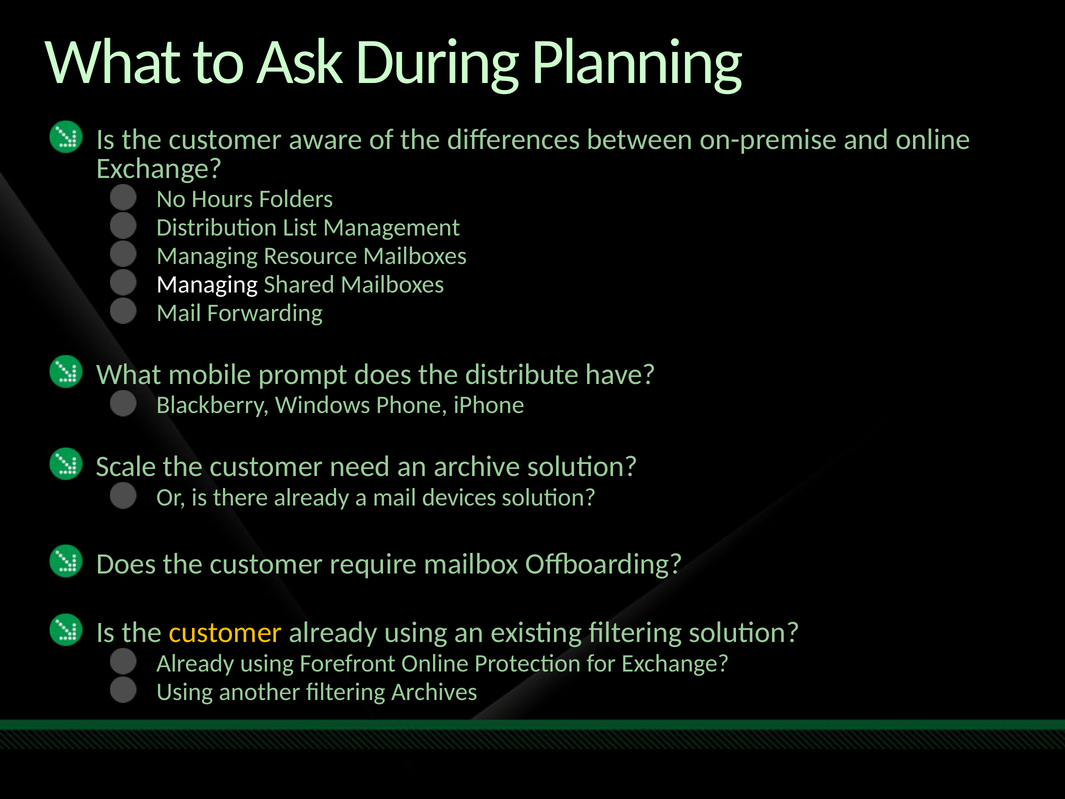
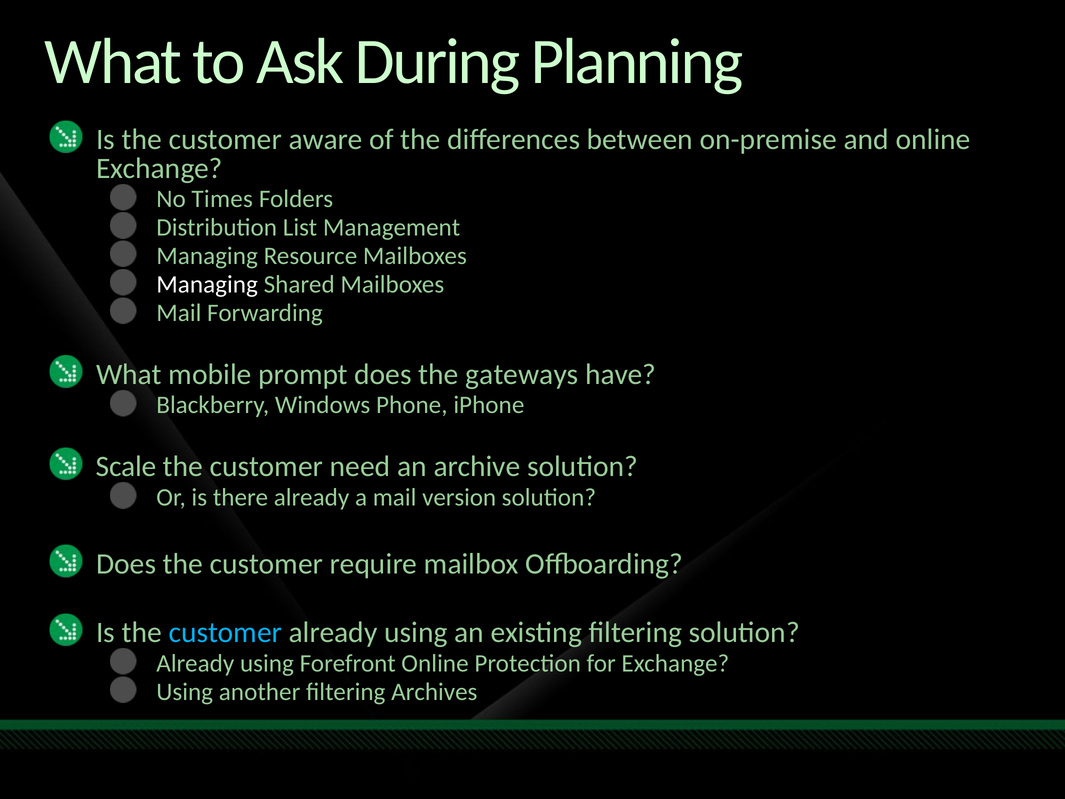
Hours: Hours -> Times
distribute: distribute -> gateways
devices: devices -> version
customer at (225, 632) colour: yellow -> light blue
